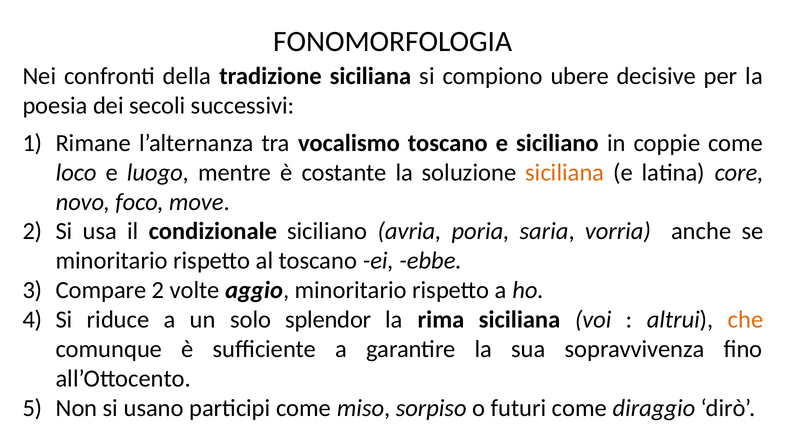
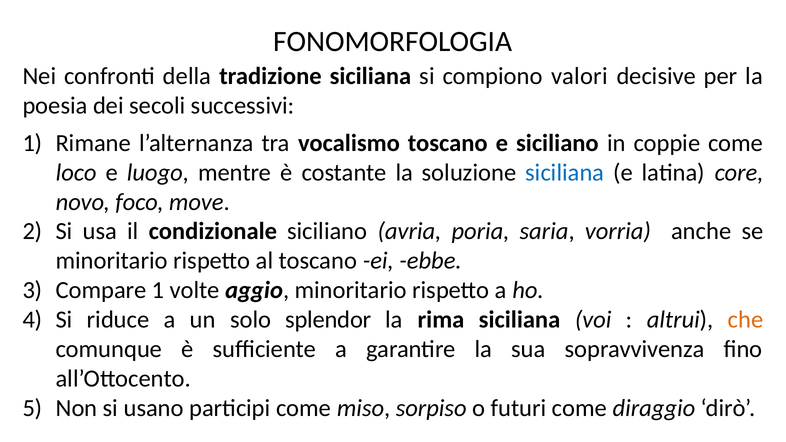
ubere: ubere -> valori
siciliana at (565, 173) colour: orange -> blue
Compare 2: 2 -> 1
